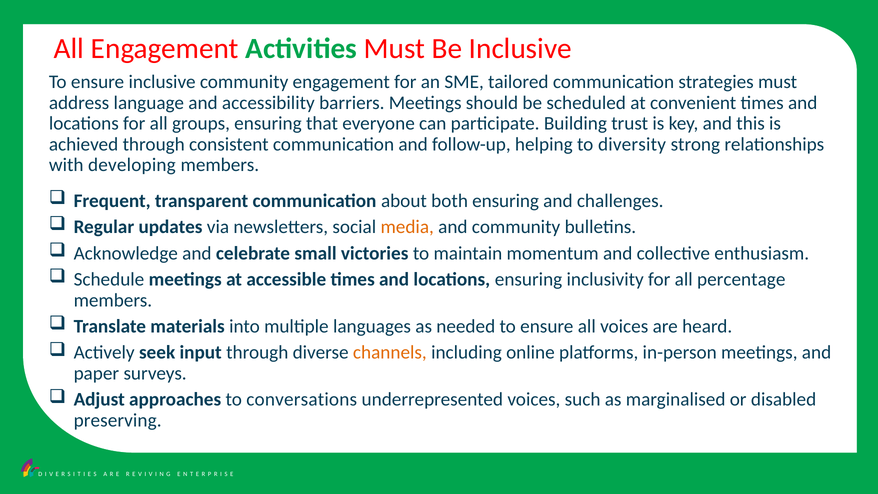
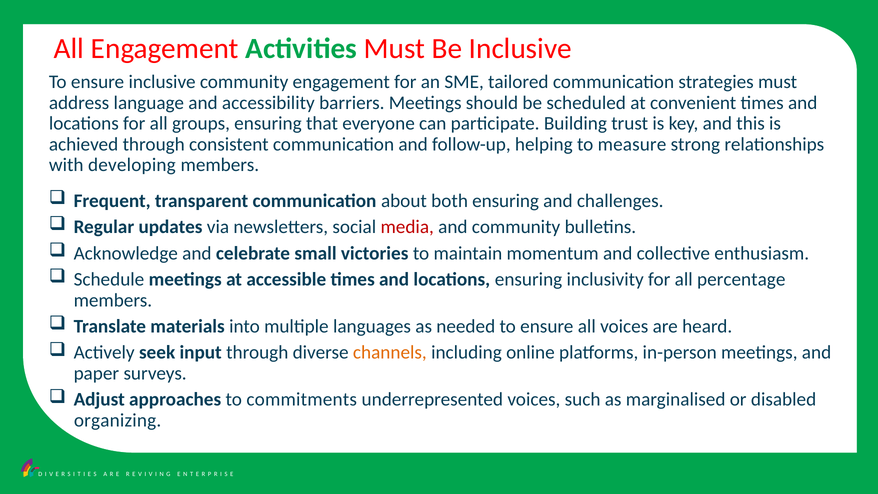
diversity: diversity -> measure
media colour: orange -> red
conversations: conversations -> commitments
preserving: preserving -> organizing
